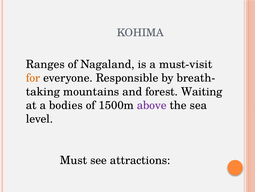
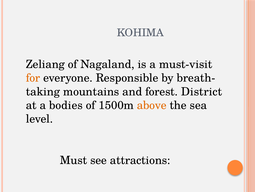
Ranges: Ranges -> Zeliang
Waiting: Waiting -> District
above colour: purple -> orange
